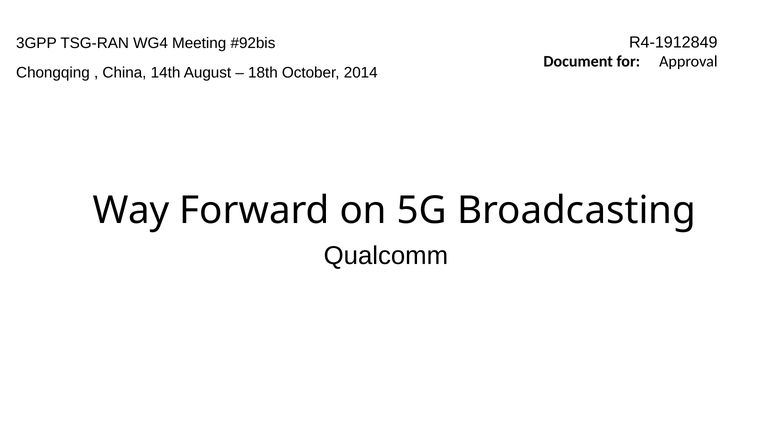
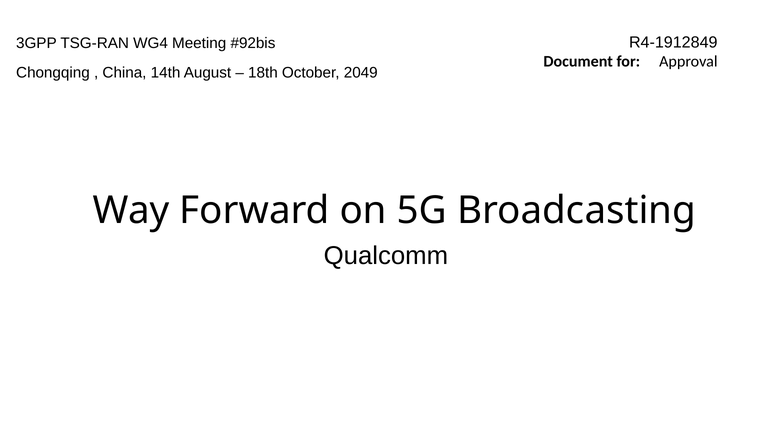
2014: 2014 -> 2049
